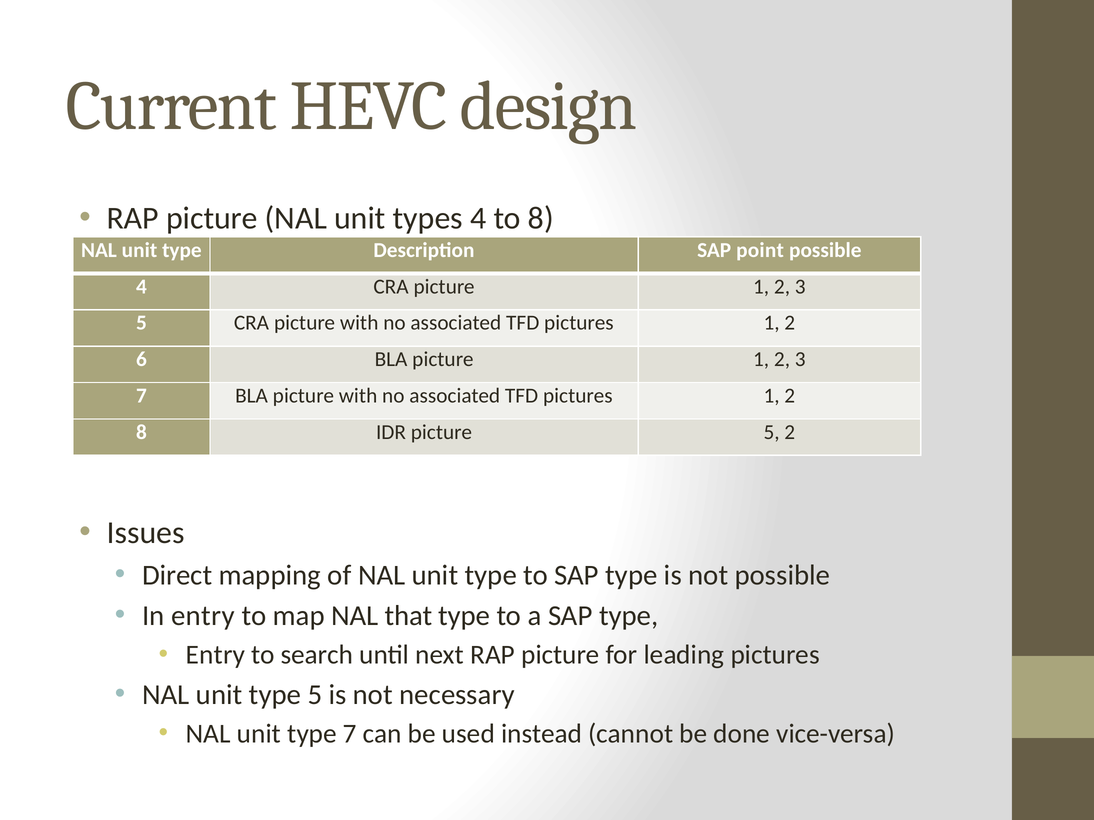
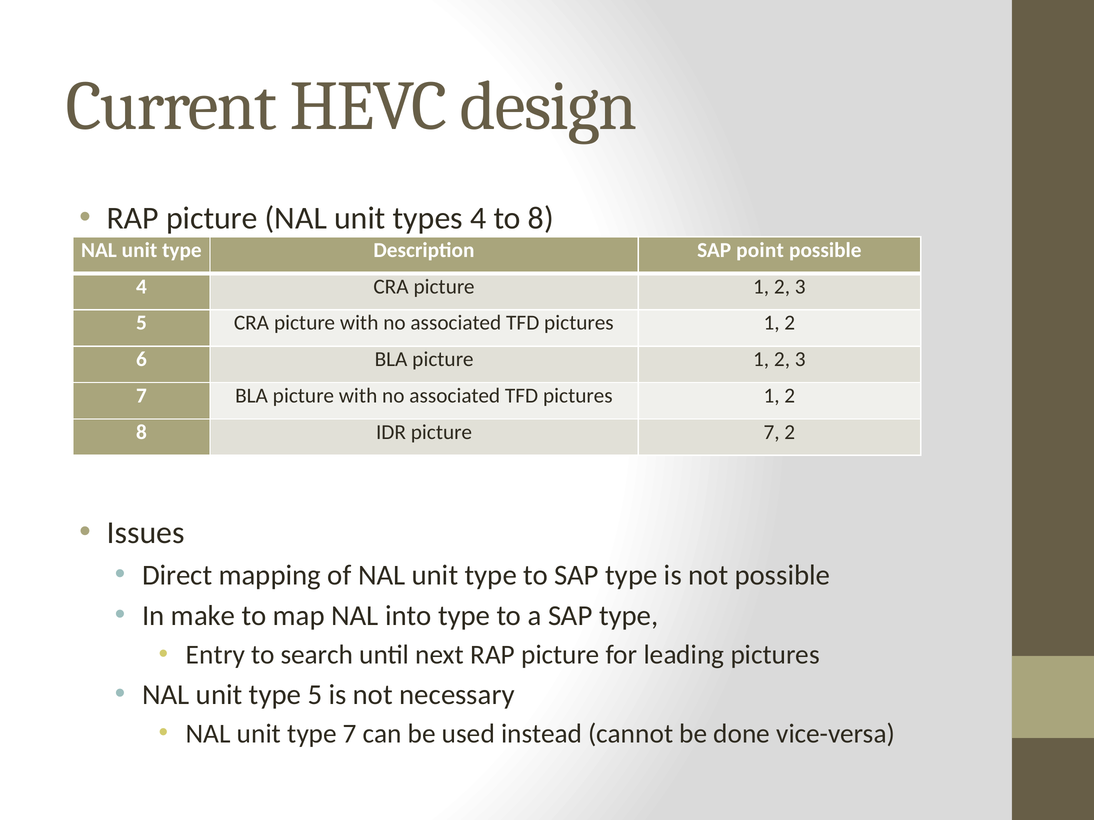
picture 5: 5 -> 7
In entry: entry -> make
that: that -> into
